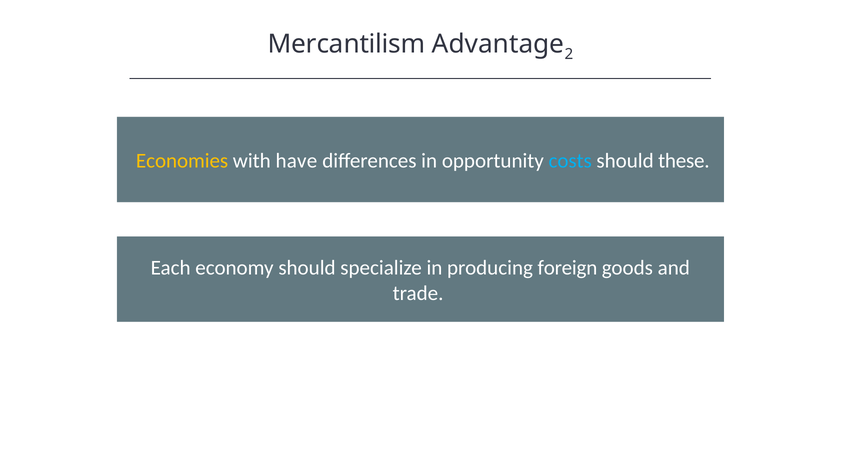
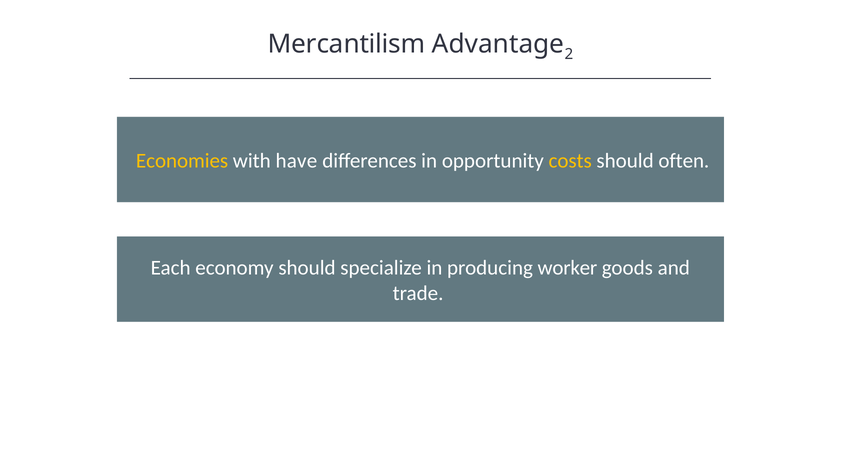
costs colour: light blue -> yellow
these: these -> often
foreign: foreign -> worker
